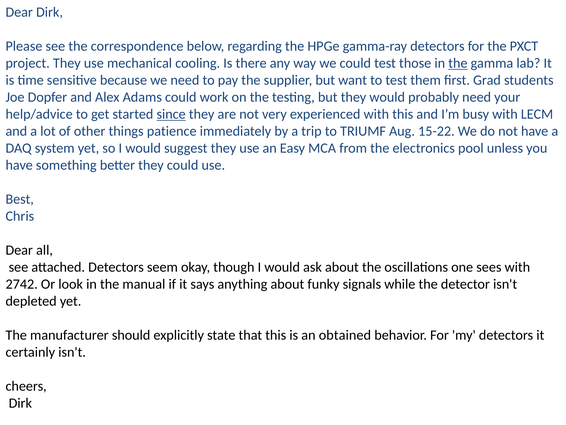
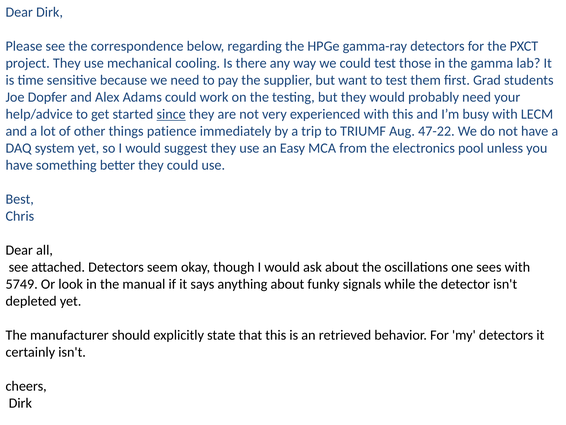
the at (458, 63) underline: present -> none
15-22: 15-22 -> 47-22
2742: 2742 -> 5749
obtained: obtained -> retrieved
